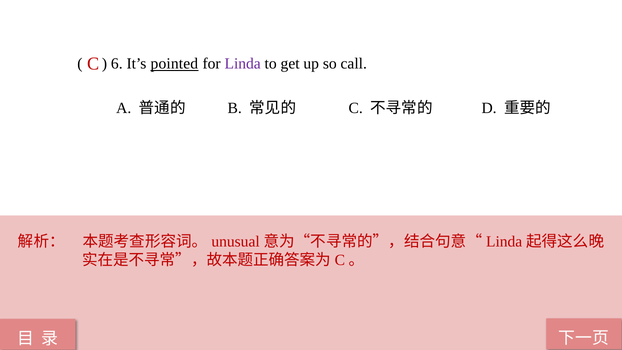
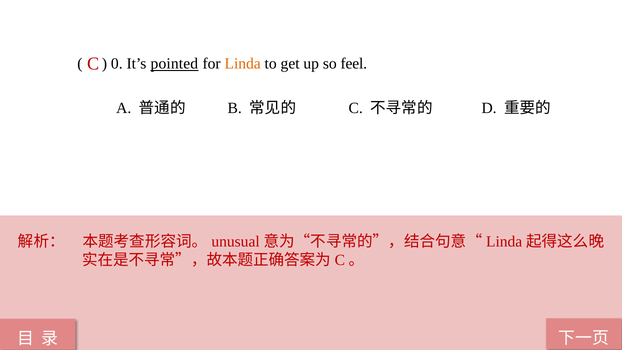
6: 6 -> 0
Linda colour: purple -> orange
call: call -> feel
